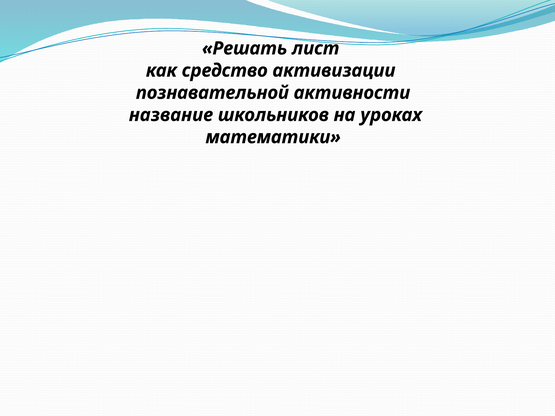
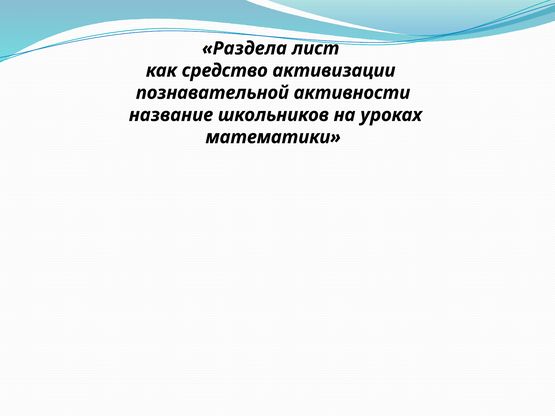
Решать: Решать -> Раздела
